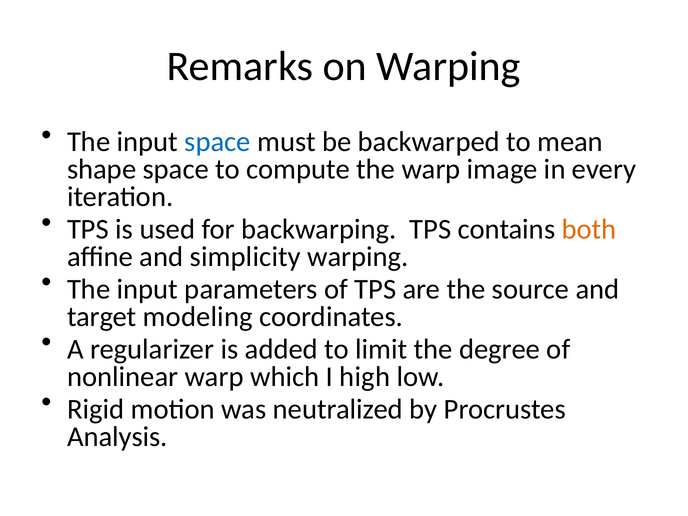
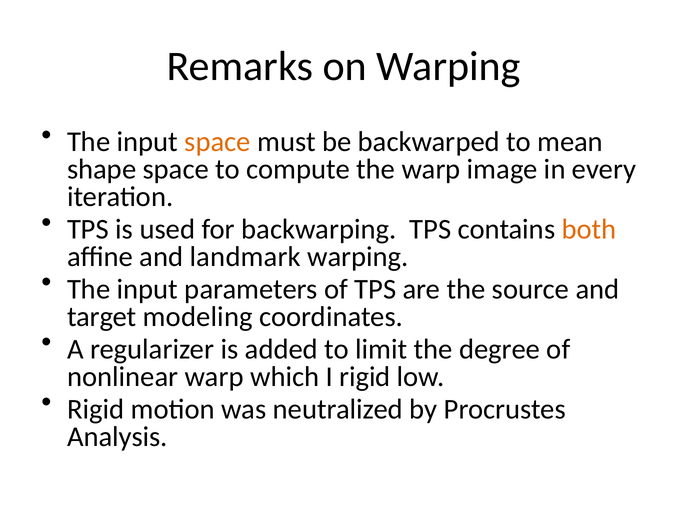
space at (218, 142) colour: blue -> orange
simplicity: simplicity -> landmark
I high: high -> rigid
